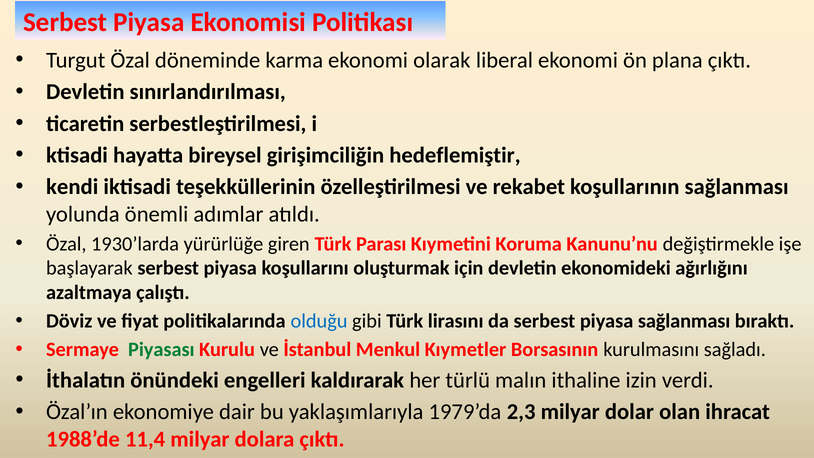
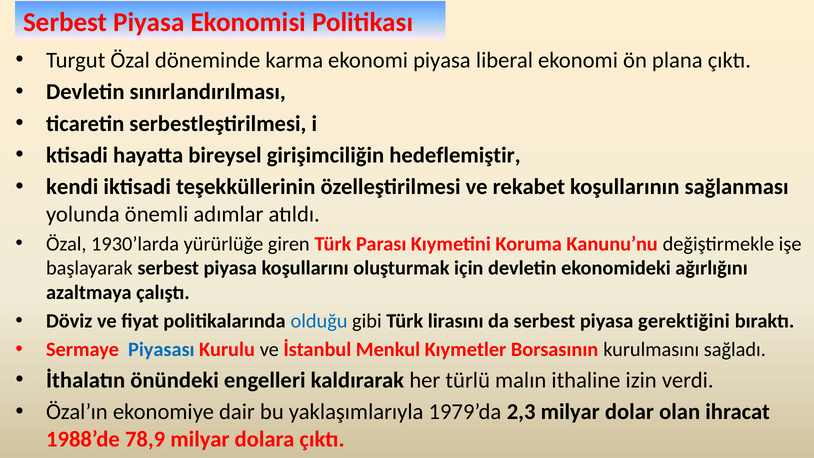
ekonomi olarak: olarak -> piyasa
piyasa sağlanması: sağlanması -> gerektiğini
Piyasası colour: green -> blue
11,4: 11,4 -> 78,9
